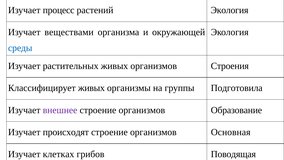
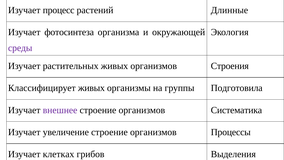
растений Экология: Экология -> Длинные
веществами: веществами -> фотосинтеза
среды colour: blue -> purple
Образование: Образование -> Систематика
происходят: происходят -> увеличение
Основная: Основная -> Процессы
Поводящая: Поводящая -> Выделения
